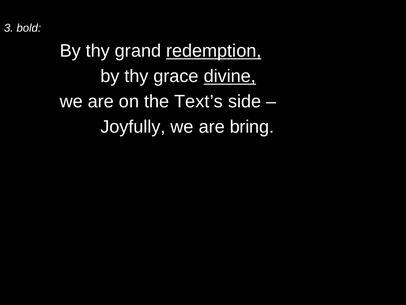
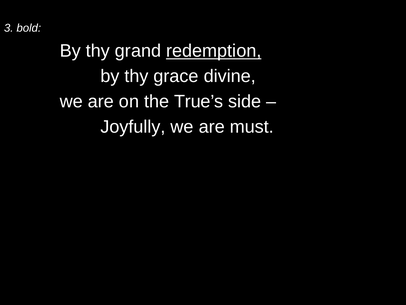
divine underline: present -> none
Text’s: Text’s -> True’s
bring: bring -> must
